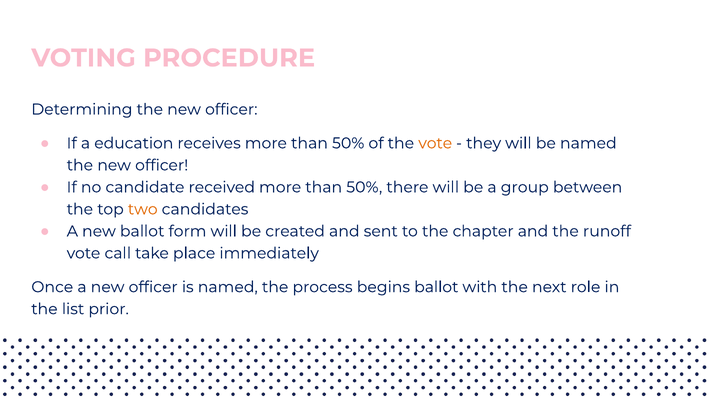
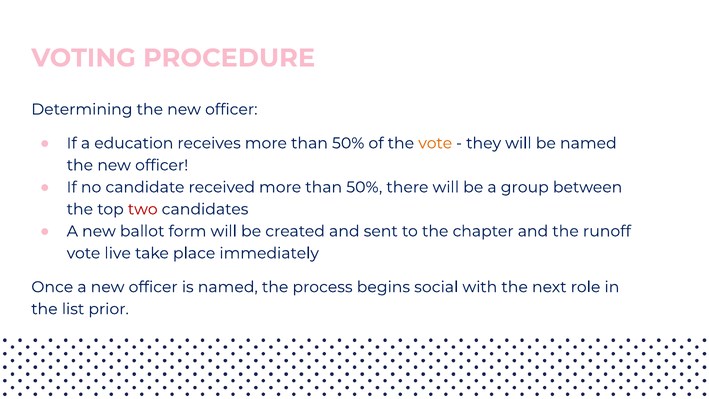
two colour: orange -> red
call: call -> live
begins ballot: ballot -> social
